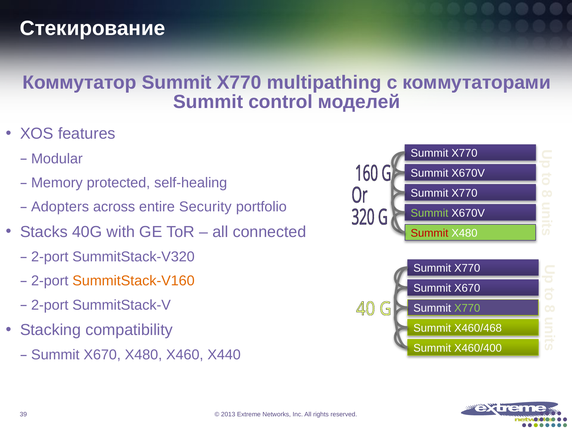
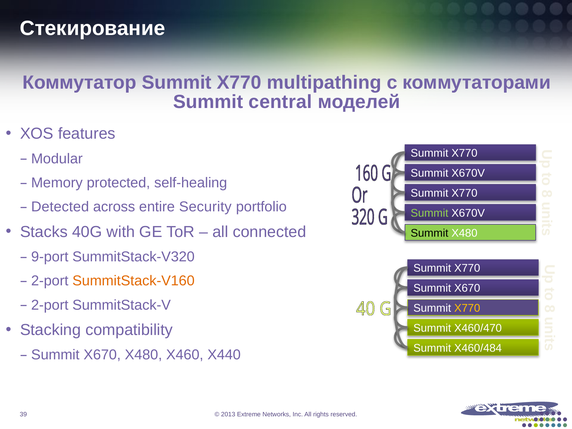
control: control -> central
Adopters: Adopters -> Detected
Summit at (429, 233) colour: red -> black
2-port at (50, 257): 2-port -> 9-port
X770 at (467, 308) colour: light green -> yellow
X460/468: X460/468 -> X460/470
X460/400: X460/400 -> X460/484
